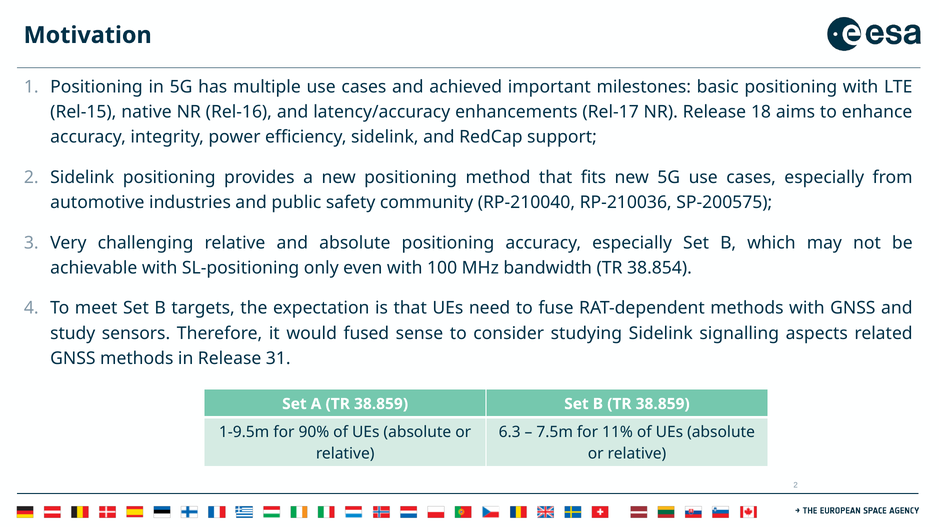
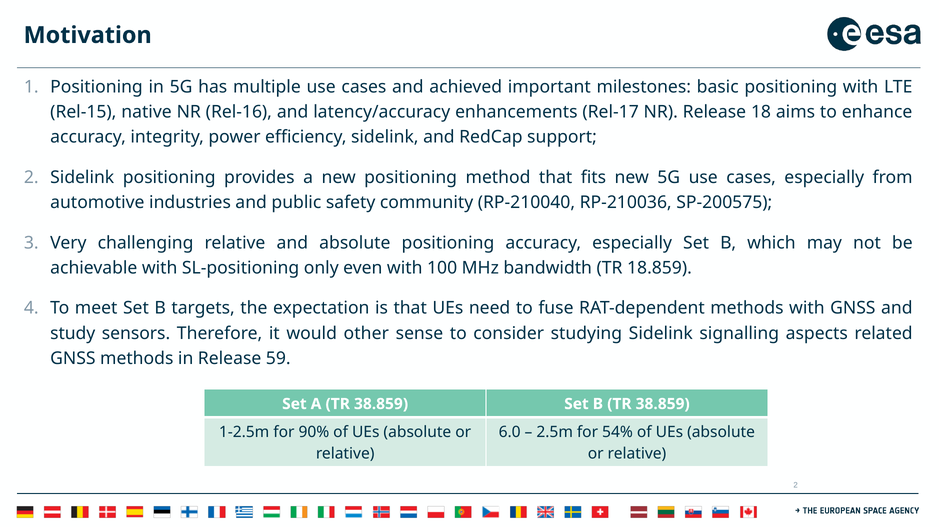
38.854: 38.854 -> 18.859
fused: fused -> other
31: 31 -> 59
1-9.5m: 1-9.5m -> 1-2.5m
6.3: 6.3 -> 6.0
7.5m: 7.5m -> 2.5m
11%: 11% -> 54%
